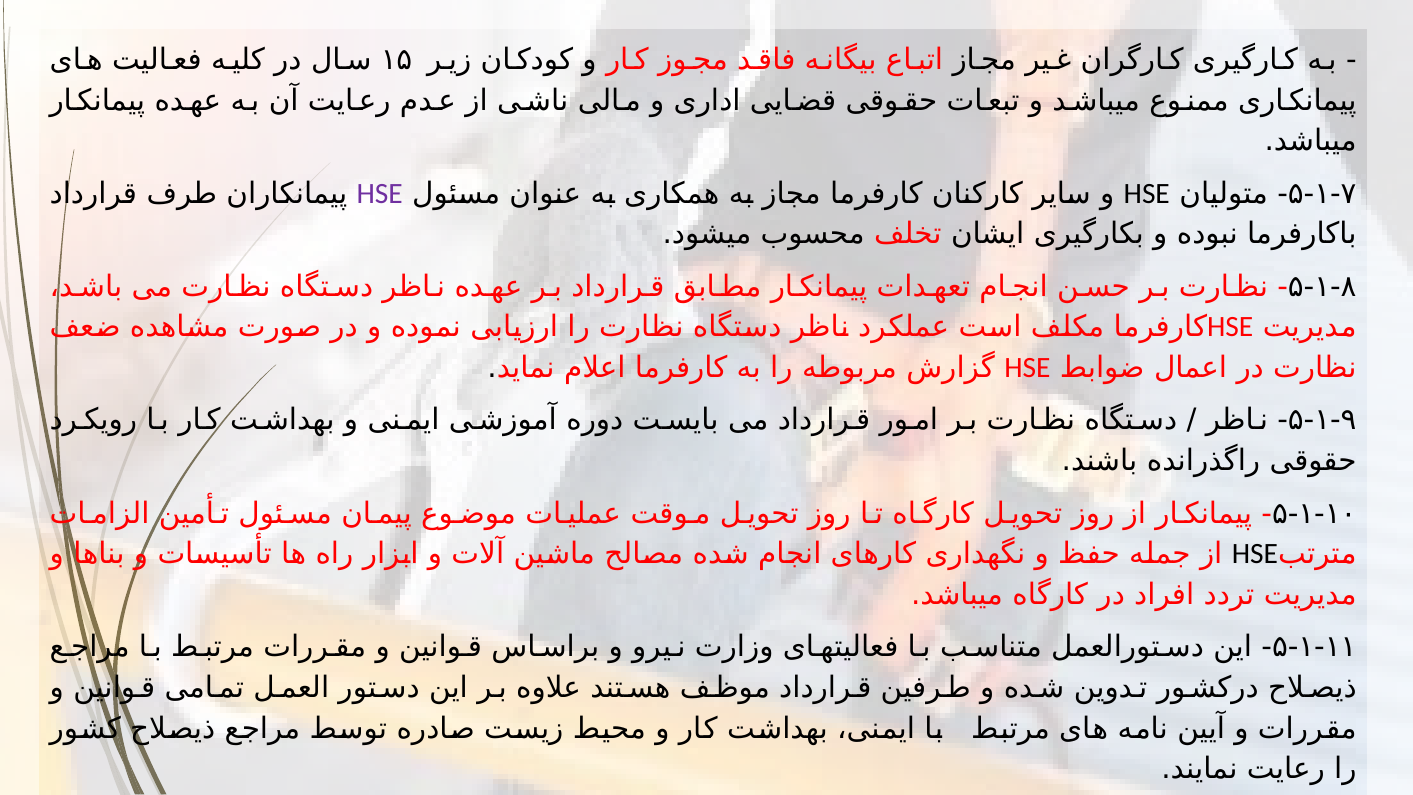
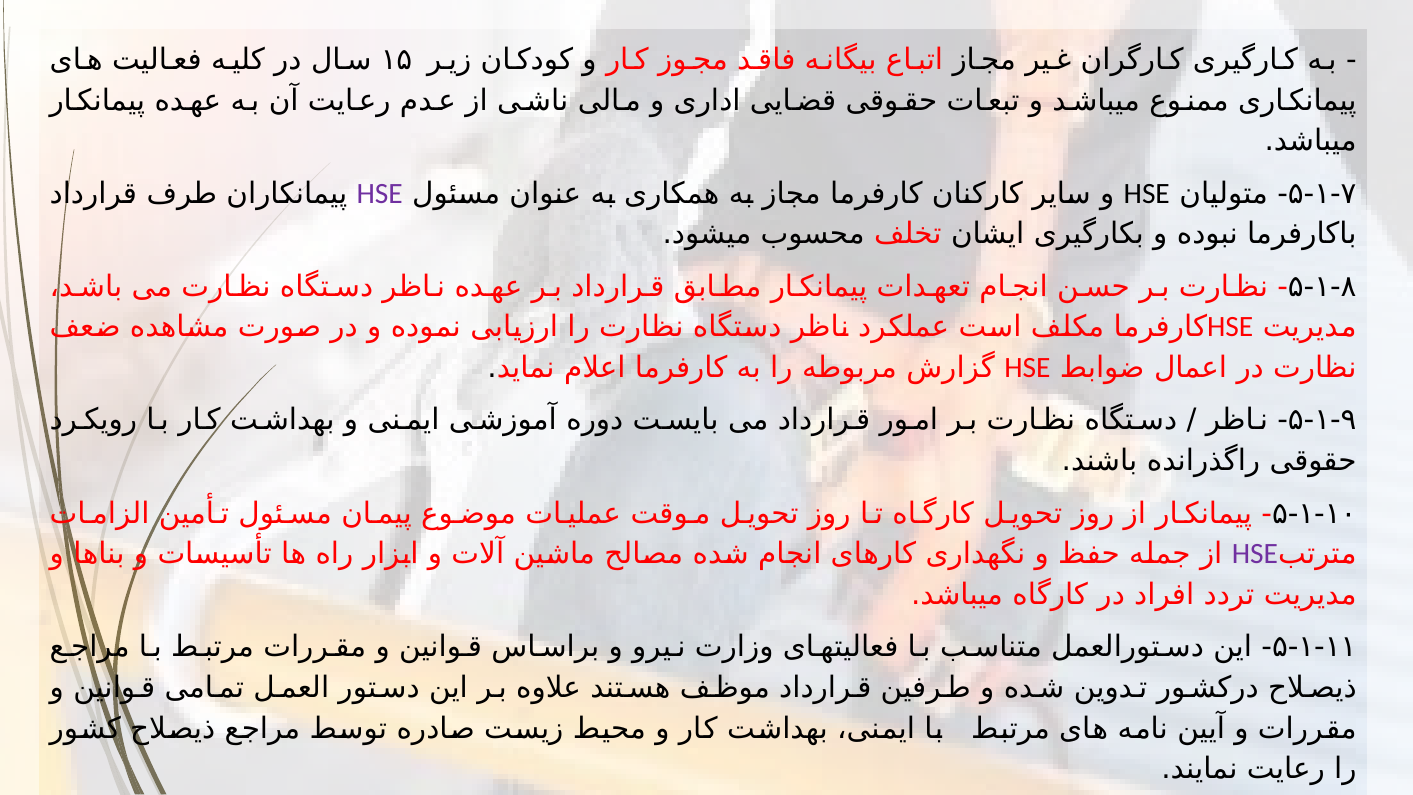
HSE at (1255, 554) colour: black -> purple
